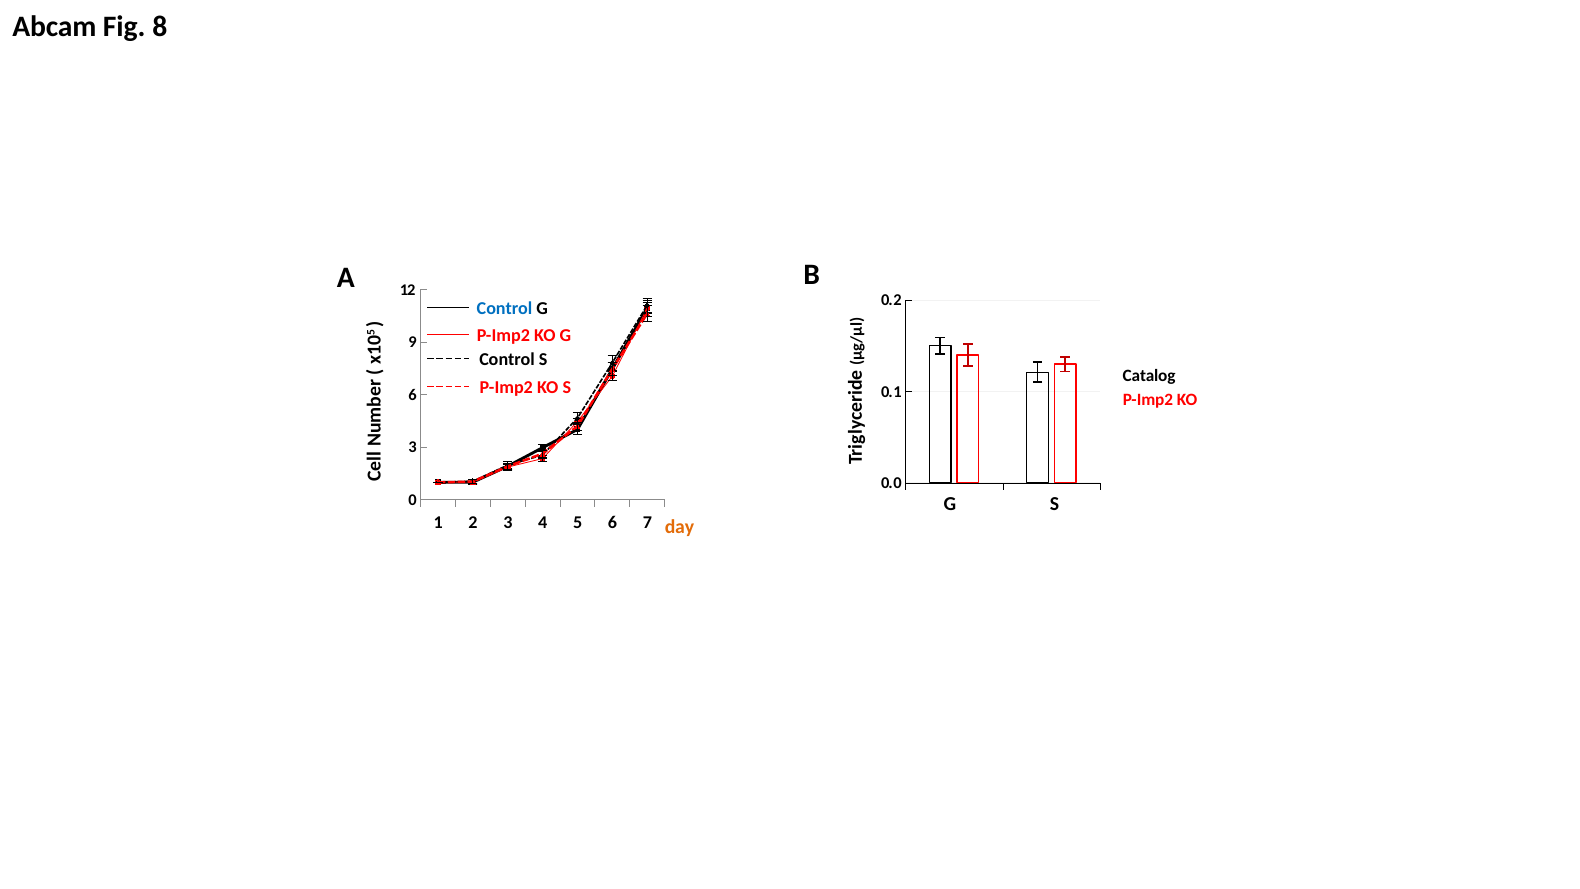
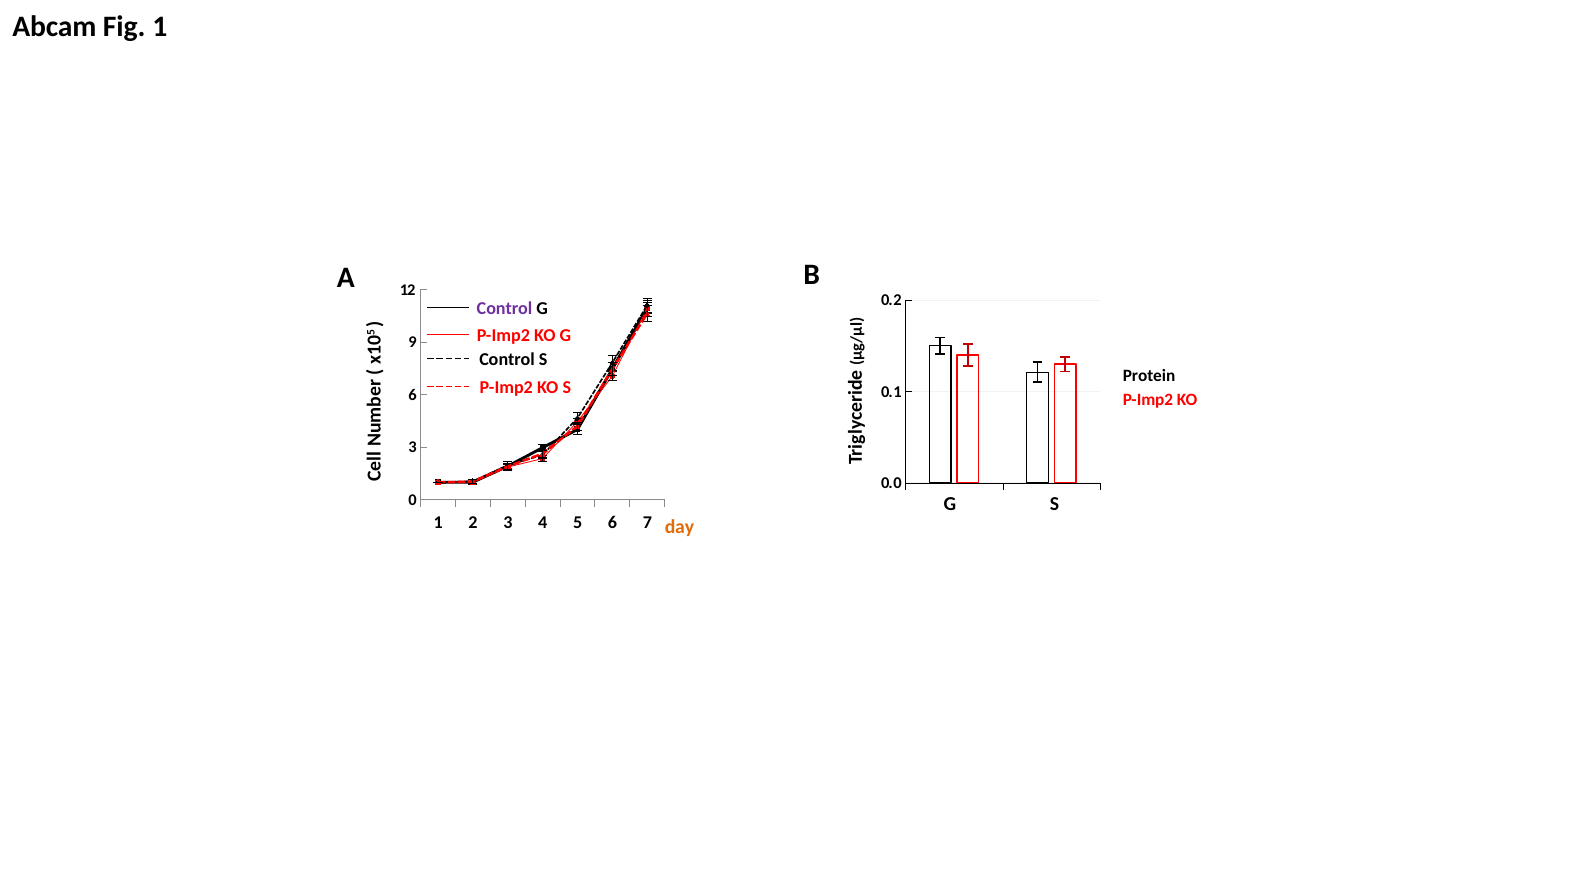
Fig 8: 8 -> 1
Control at (505, 308) colour: blue -> purple
Catalog: Catalog -> Protein
